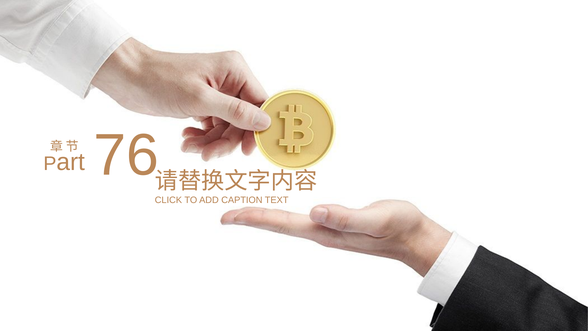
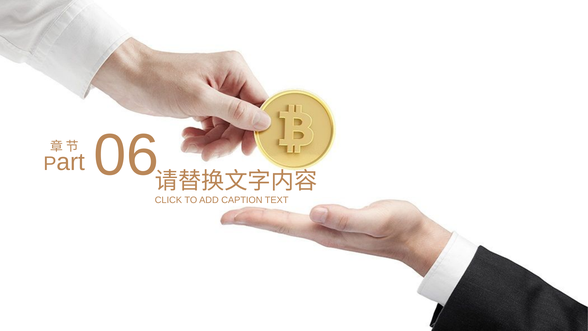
76: 76 -> 06
